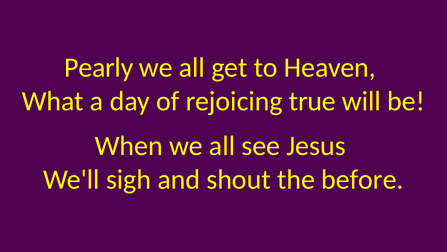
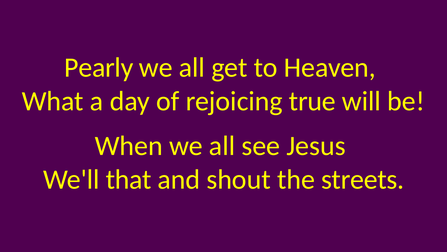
sigh: sigh -> that
before: before -> streets
